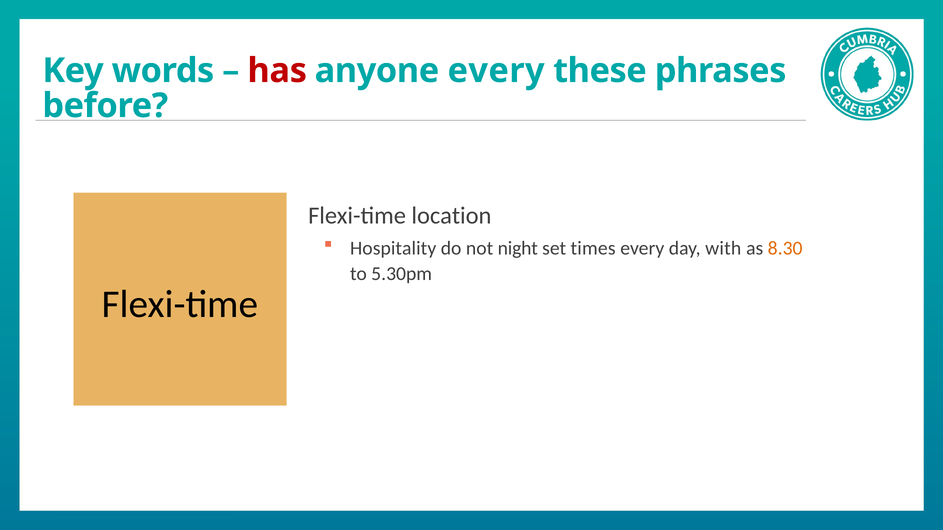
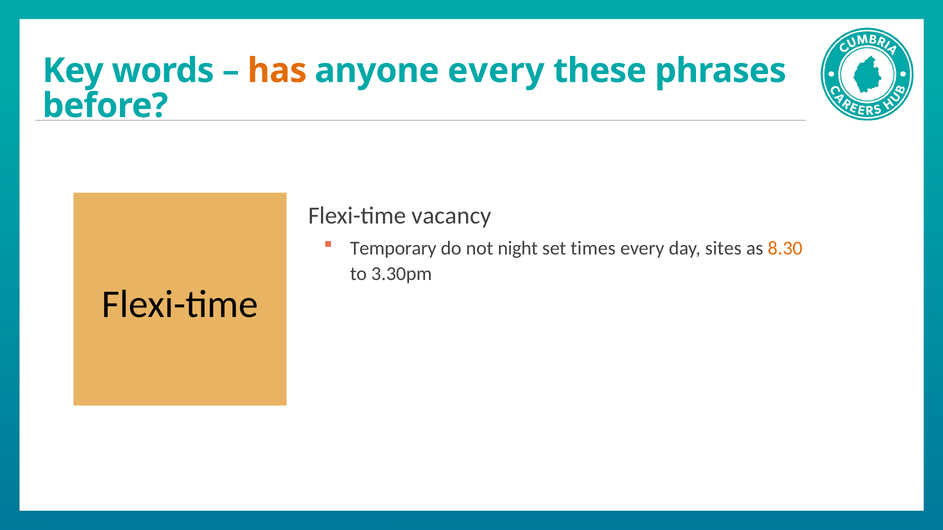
has colour: red -> orange
location: location -> vacancy
Hospitality: Hospitality -> Temporary
with: with -> sites
5.30pm: 5.30pm -> 3.30pm
